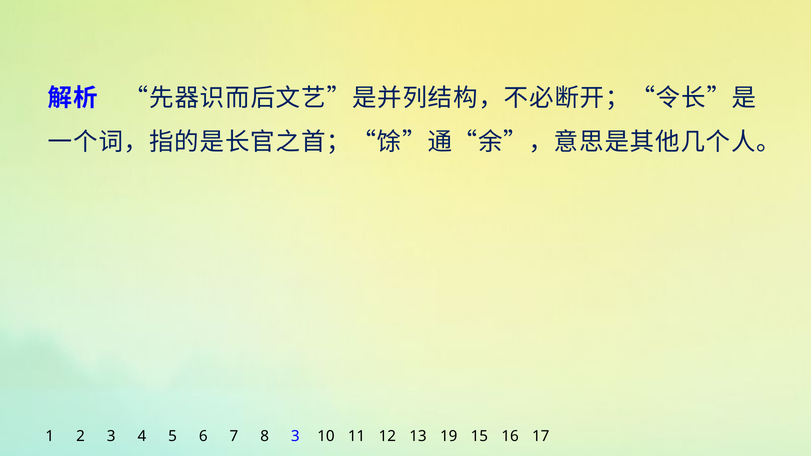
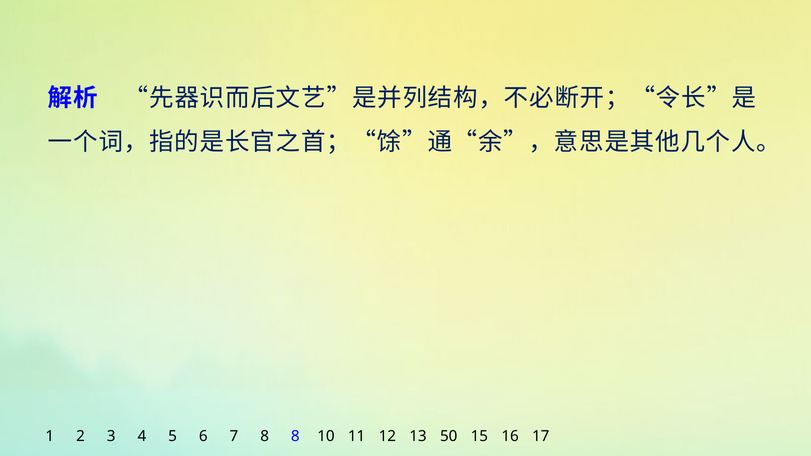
8 3: 3 -> 8
19: 19 -> 50
